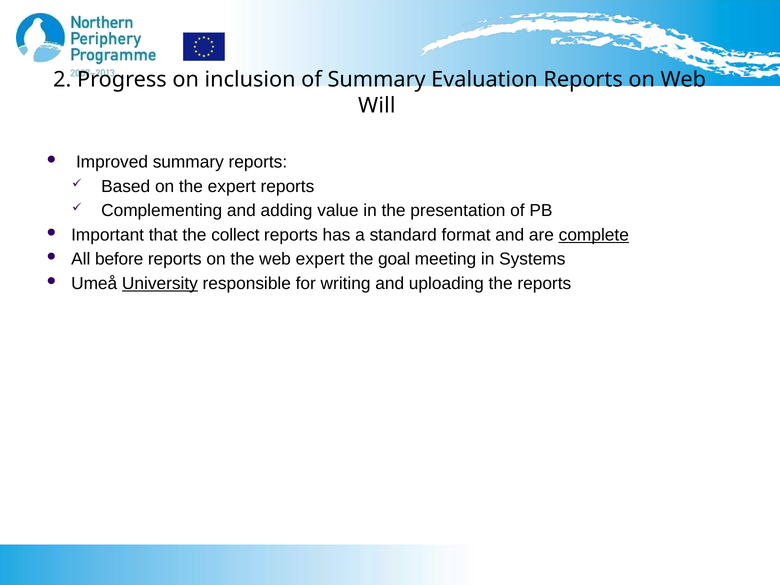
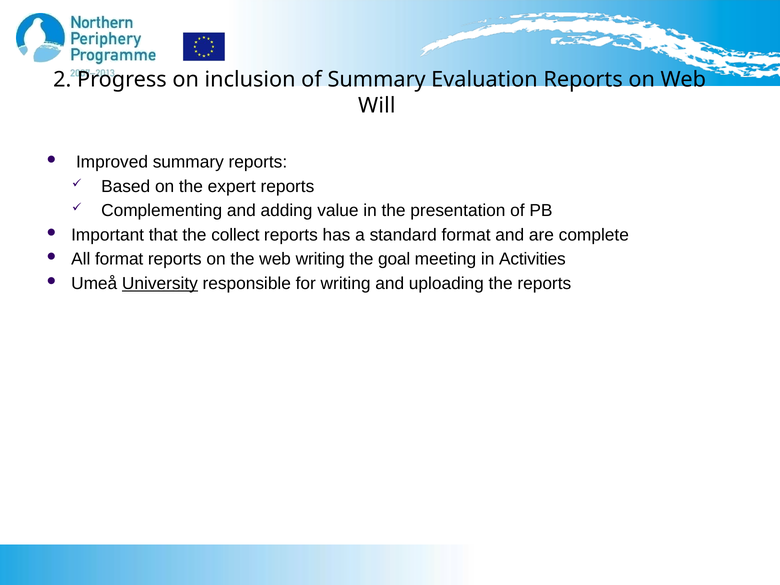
complete underline: present -> none
All before: before -> format
web expert: expert -> writing
Systems: Systems -> Activities
